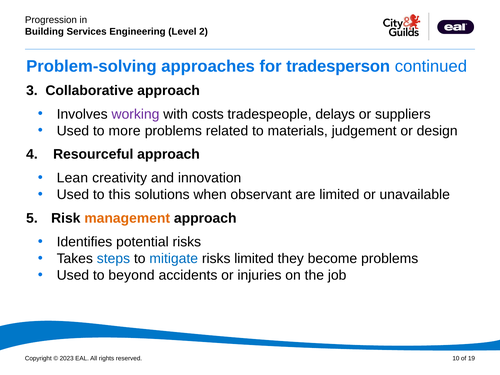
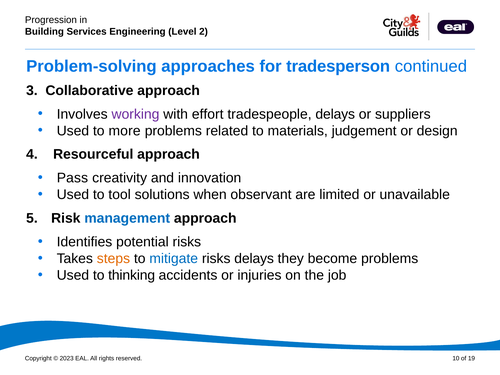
costs: costs -> effort
Lean: Lean -> Pass
this: this -> tool
management colour: orange -> blue
steps colour: blue -> orange
risks limited: limited -> delays
beyond: beyond -> thinking
